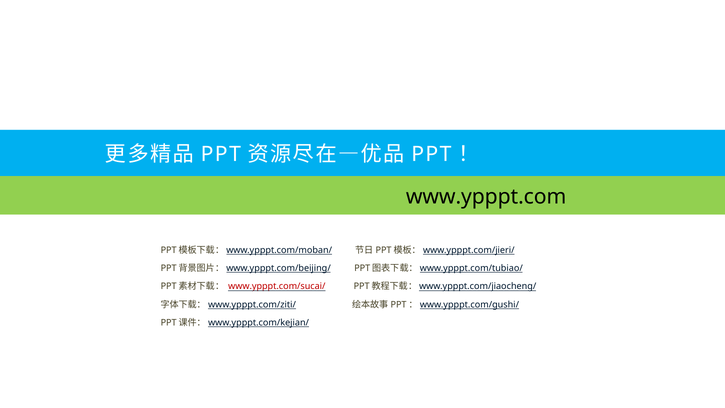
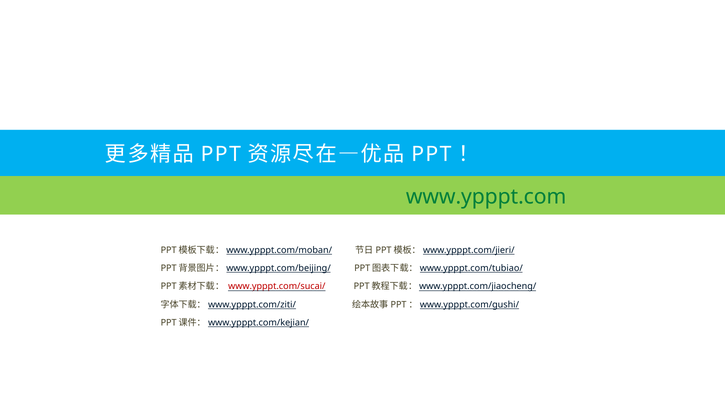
www.ypppt.com colour: black -> green
